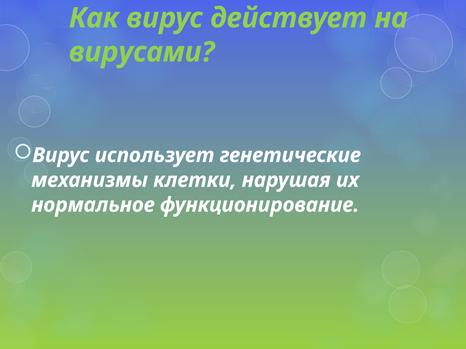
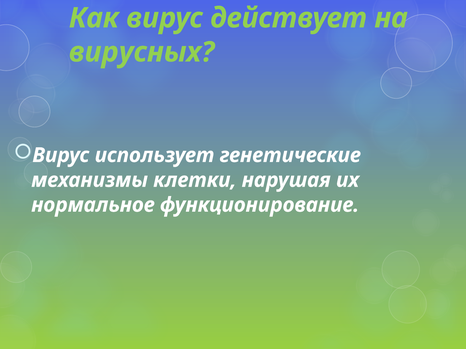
вирусами: вирусами -> вирусных
